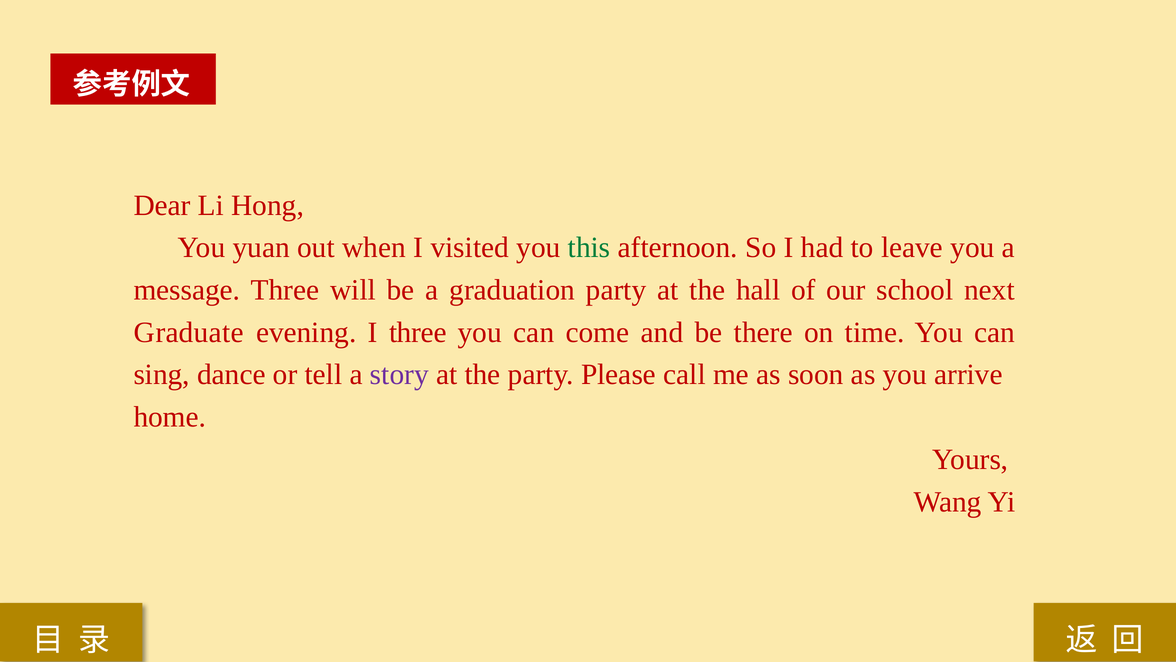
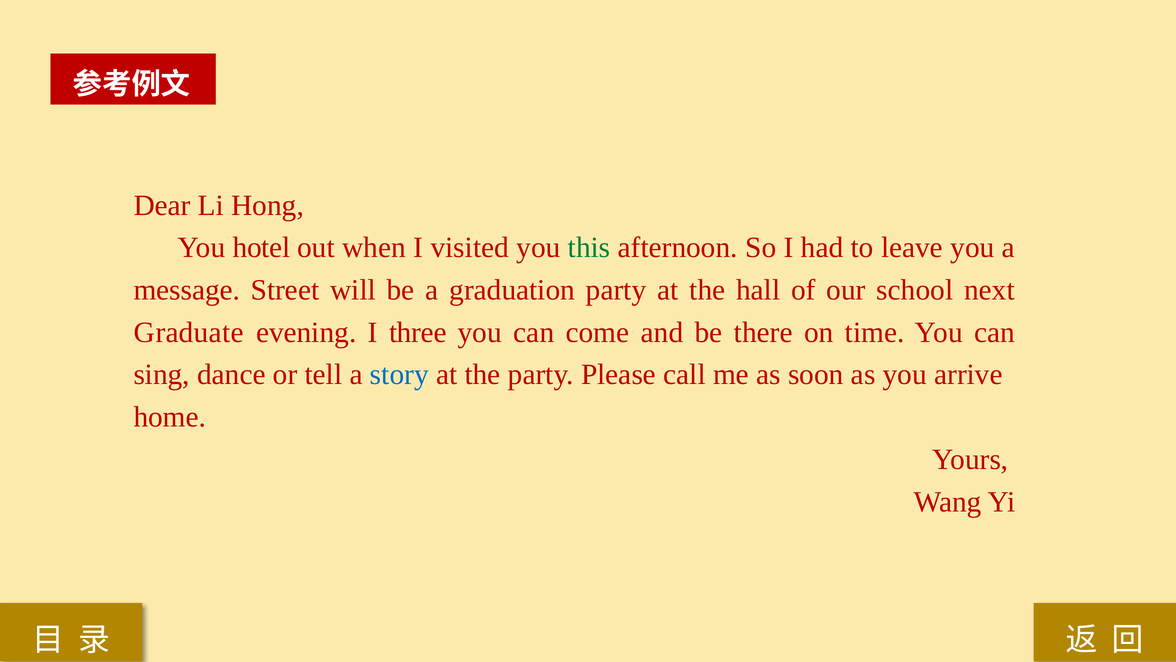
yuan: yuan -> hotel
message Three: Three -> Street
story colour: purple -> blue
